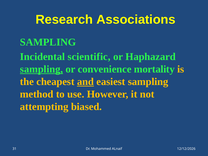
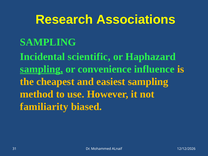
mortality: mortality -> influence
and underline: present -> none
attempting: attempting -> familiarity
